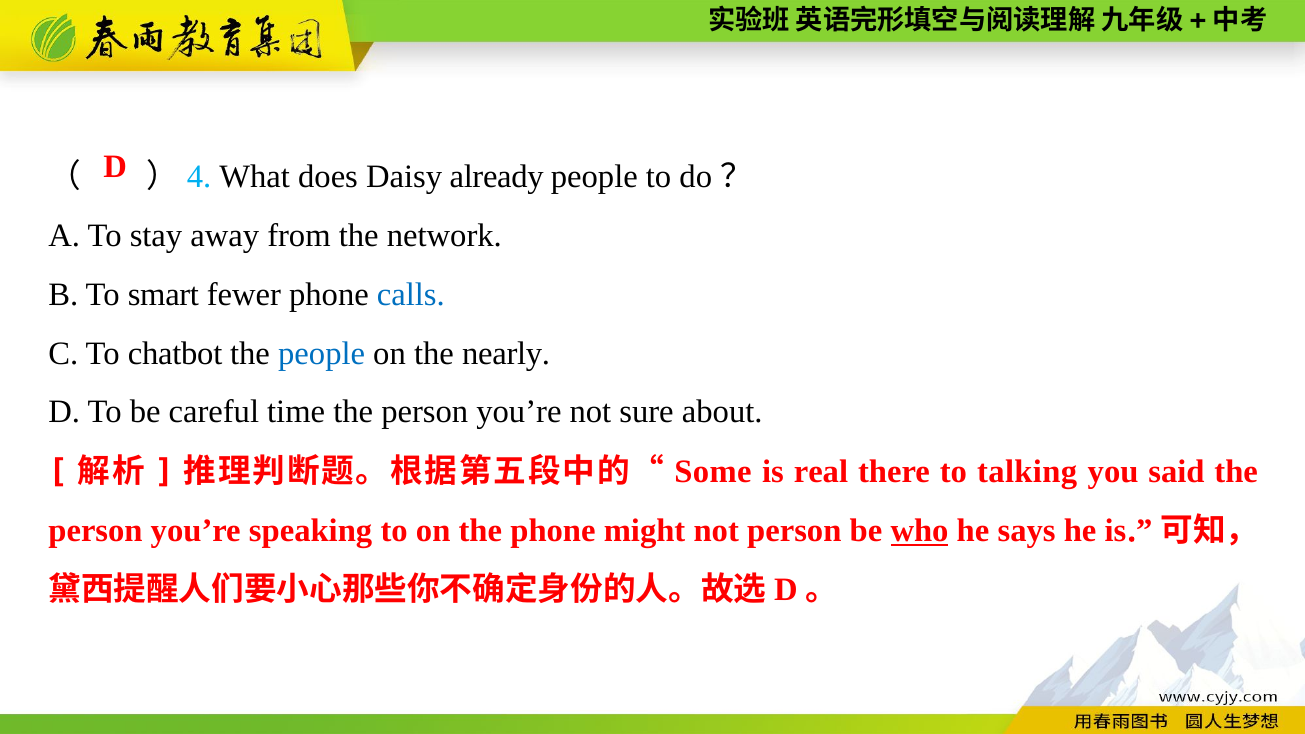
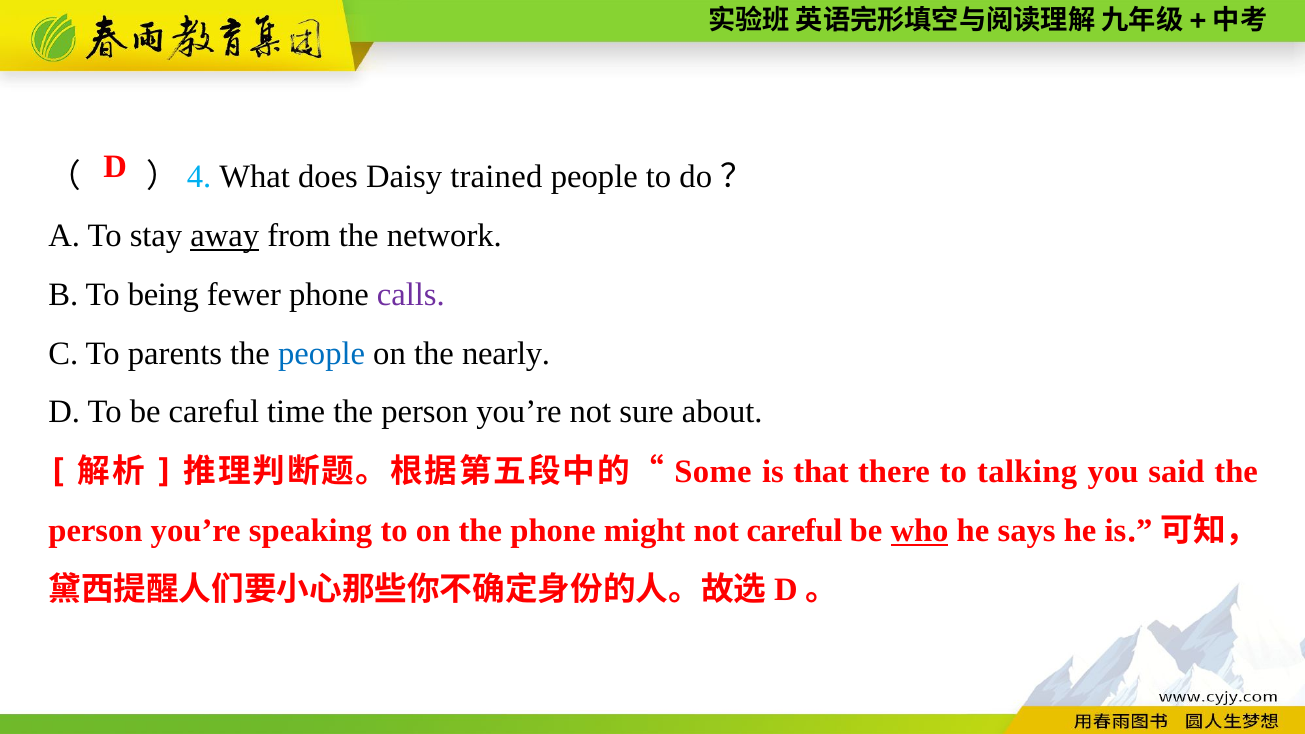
already: already -> trained
away underline: none -> present
smart: smart -> being
calls colour: blue -> purple
chatbot: chatbot -> parents
real: real -> that
not person: person -> careful
